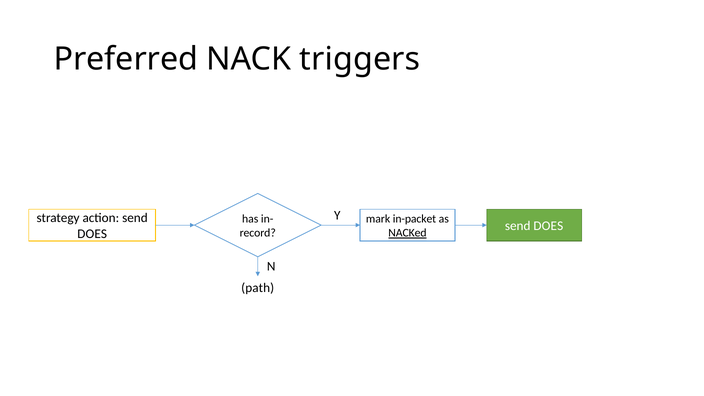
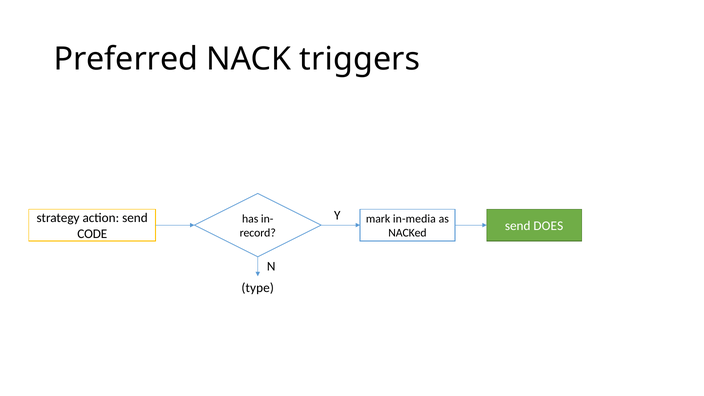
in-packet: in-packet -> in-media
NACKed underline: present -> none
DOES at (92, 234): DOES -> CODE
path: path -> type
